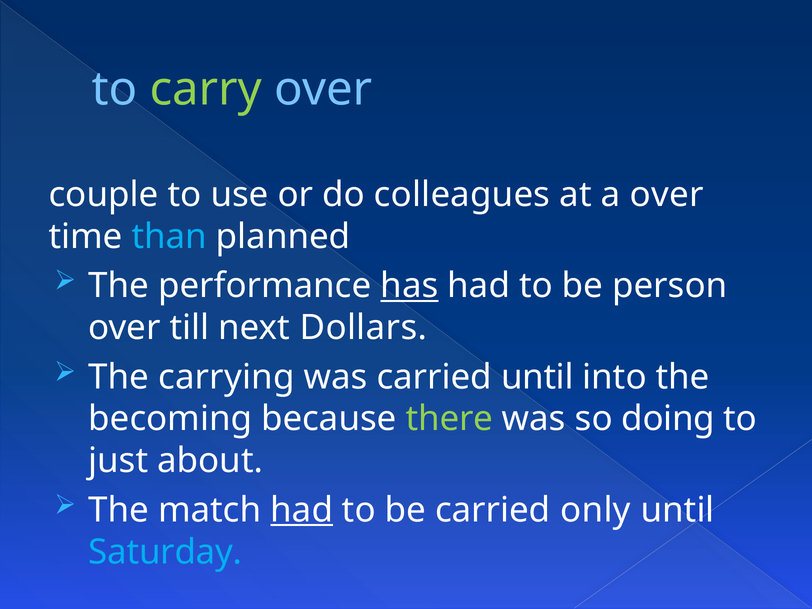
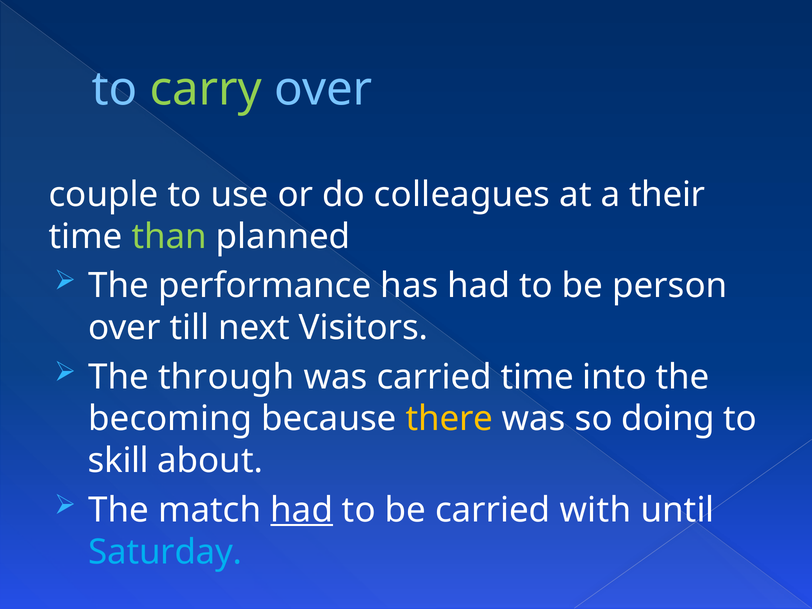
a over: over -> their
than colour: light blue -> light green
has underline: present -> none
Dollars: Dollars -> Visitors
carrying: carrying -> through
carried until: until -> time
there colour: light green -> yellow
just: just -> skill
only: only -> with
